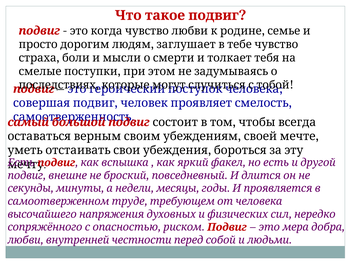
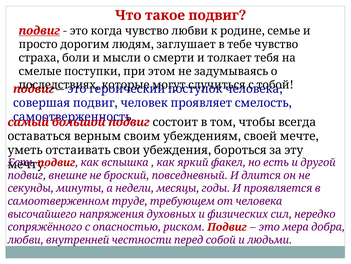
подвиг at (39, 31) underline: none -> present
